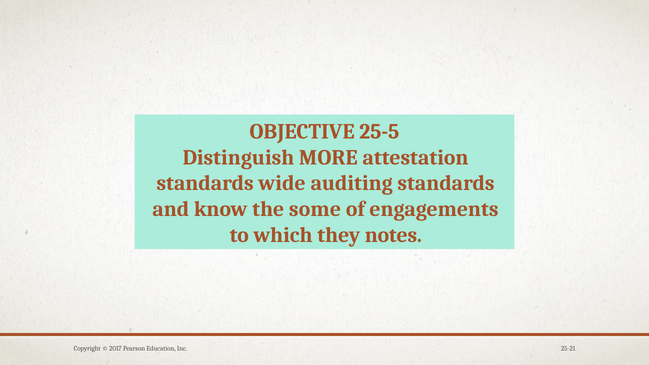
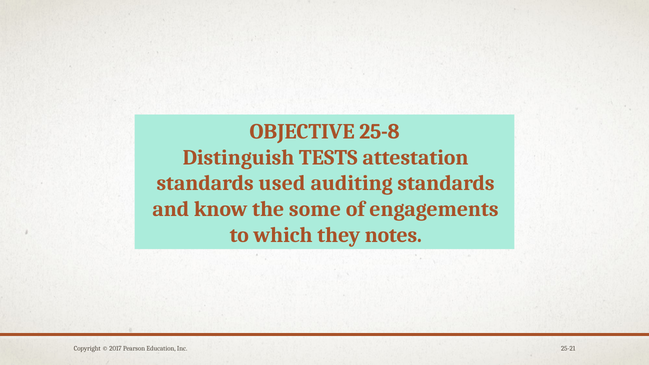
25-5: 25-5 -> 25-8
MORE: MORE -> TESTS
wide: wide -> used
